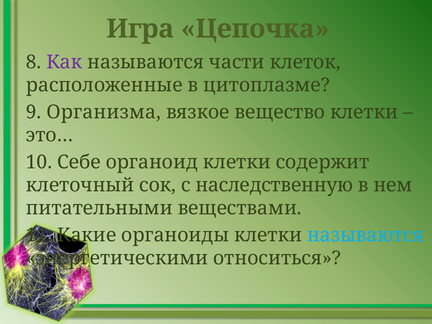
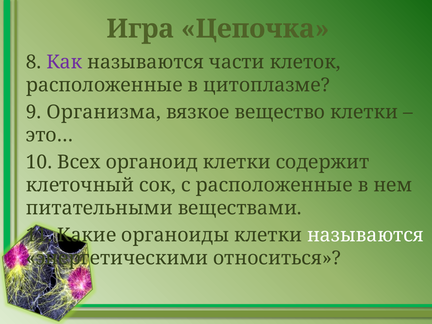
Себе: Себе -> Всех
с наследственную: наследственную -> расположенные
называются at (365, 235) colour: light blue -> white
